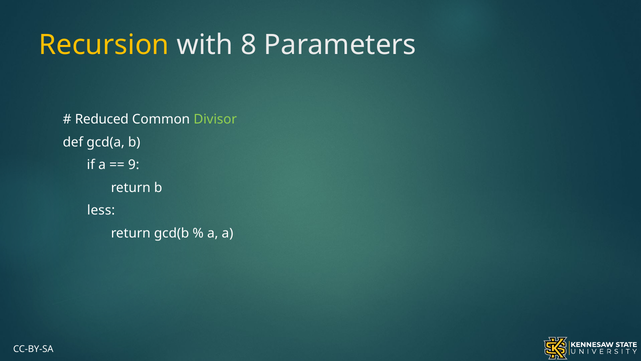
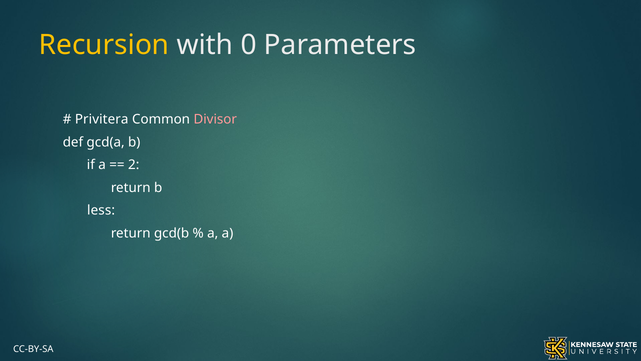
8: 8 -> 0
Reduced: Reduced -> Privitera
Divisor colour: light green -> pink
9: 9 -> 2
